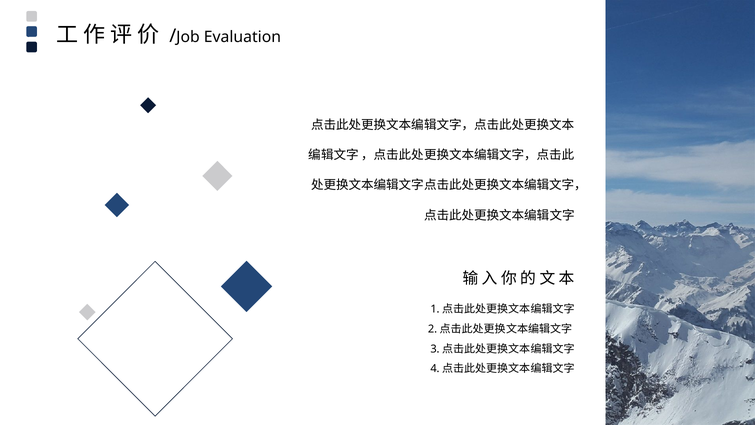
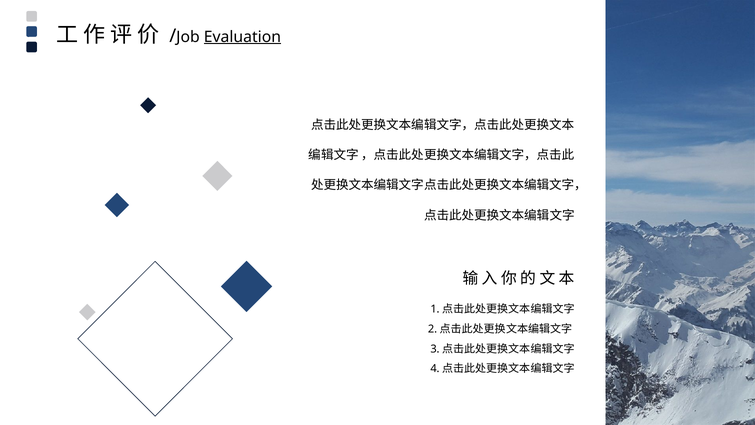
Evaluation underline: none -> present
